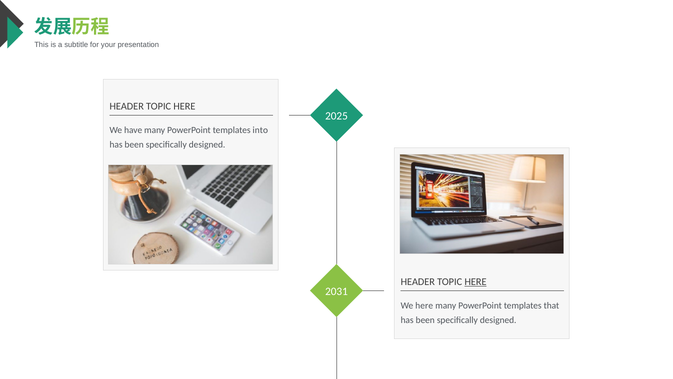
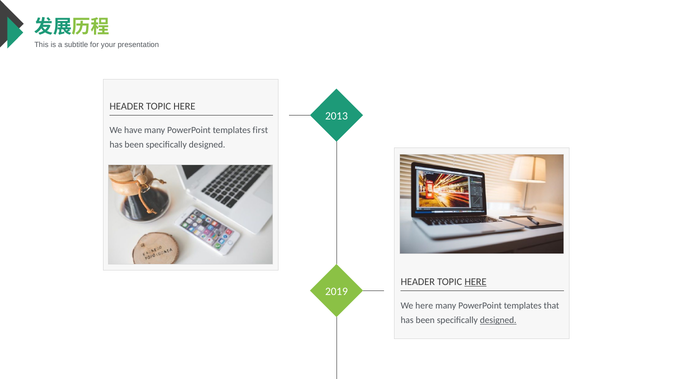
2025: 2025 -> 2013
into: into -> first
2031: 2031 -> 2019
designed at (498, 320) underline: none -> present
